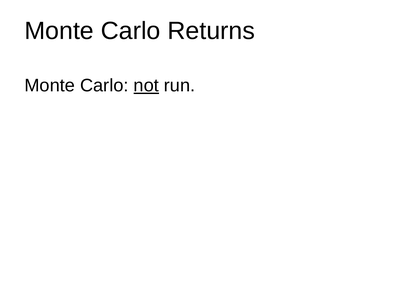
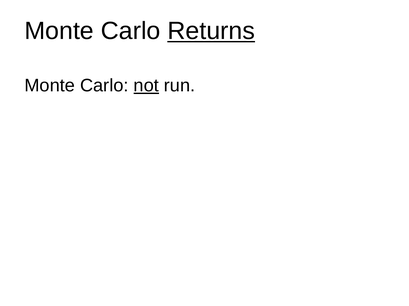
Returns underline: none -> present
